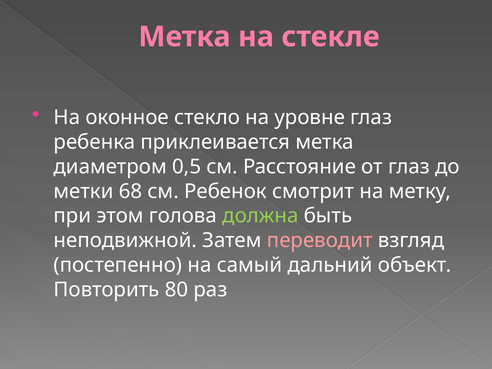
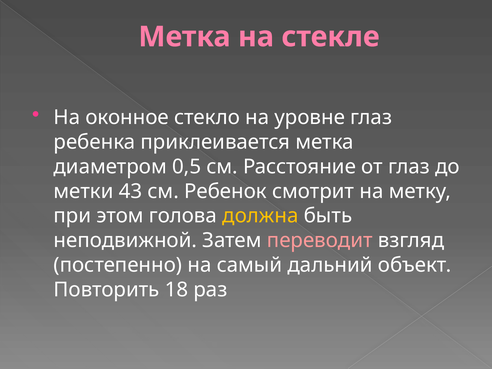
68: 68 -> 43
должна colour: light green -> yellow
80: 80 -> 18
